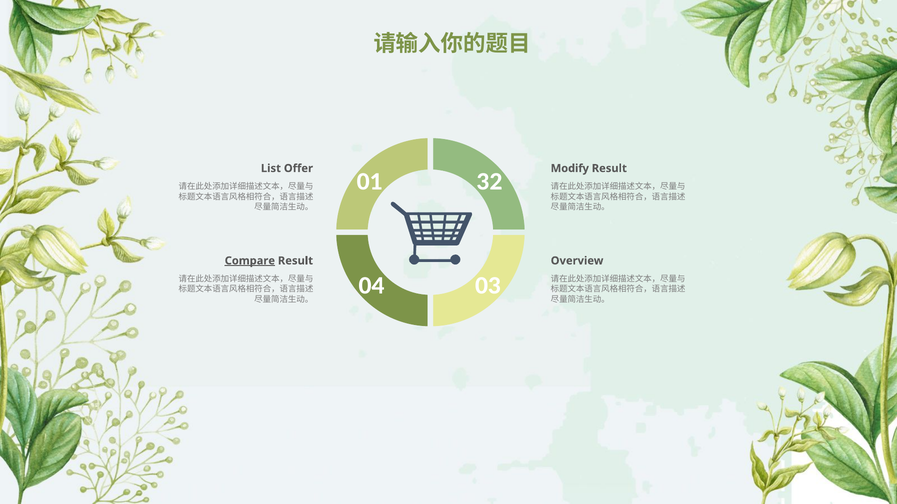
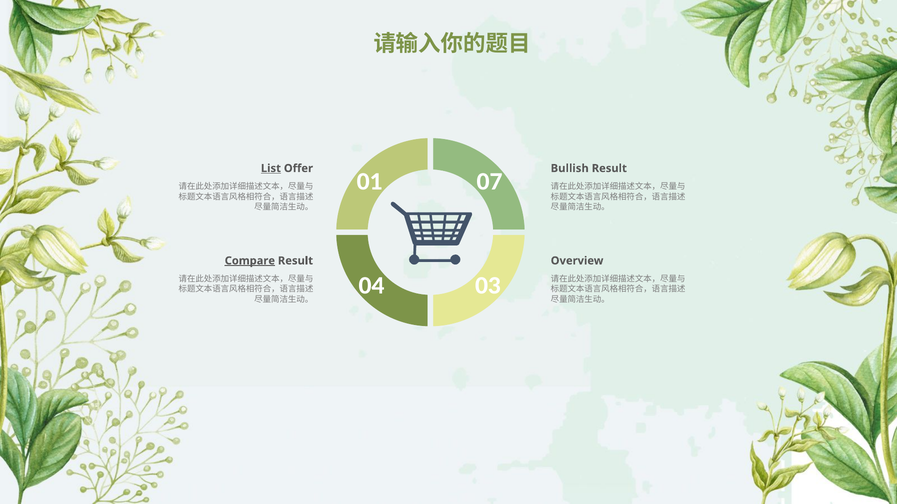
List underline: none -> present
Modify: Modify -> Bullish
32: 32 -> 07
